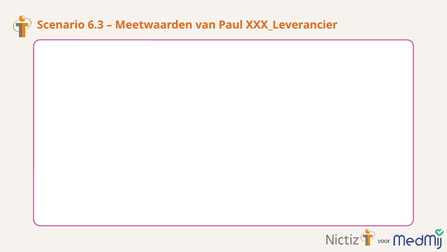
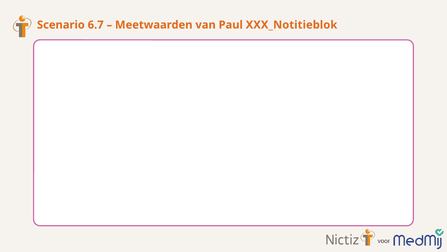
6.3: 6.3 -> 6.7
XXX_Leverancier: XXX_Leverancier -> XXX_Notitieblok
